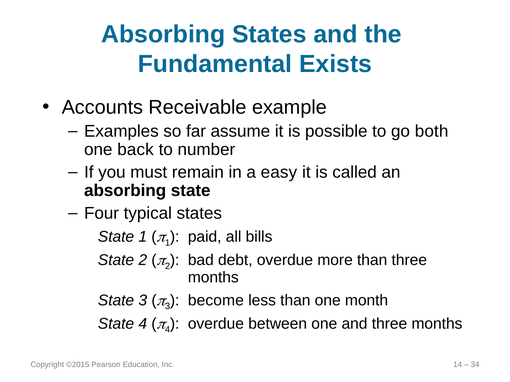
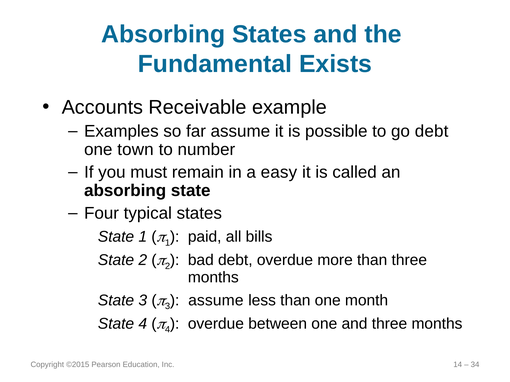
go both: both -> debt
back: back -> town
become at (216, 301): become -> assume
